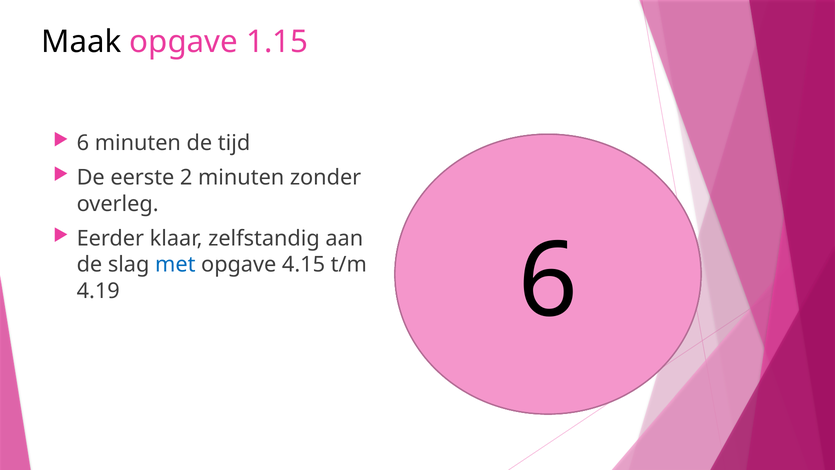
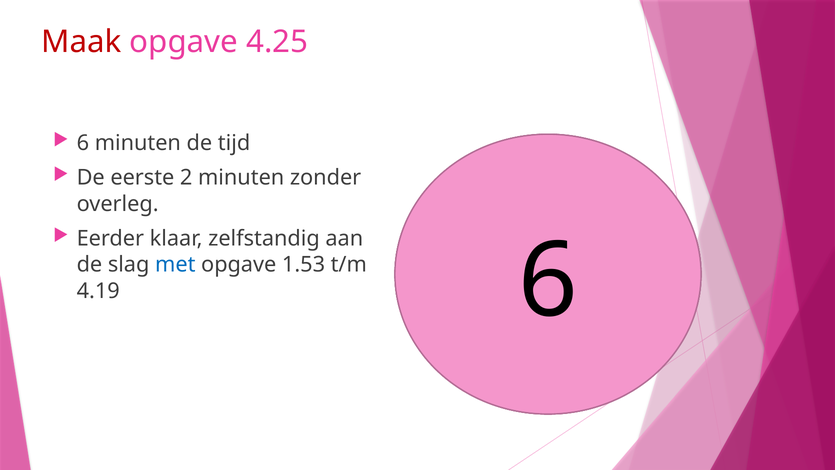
Maak colour: black -> red
1.15: 1.15 -> 4.25
4.15: 4.15 -> 1.53
